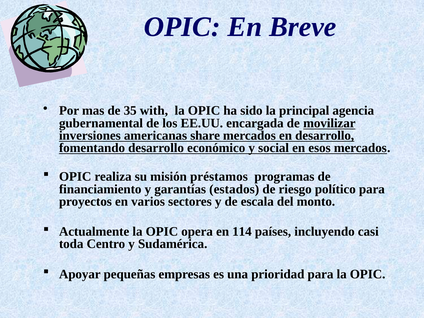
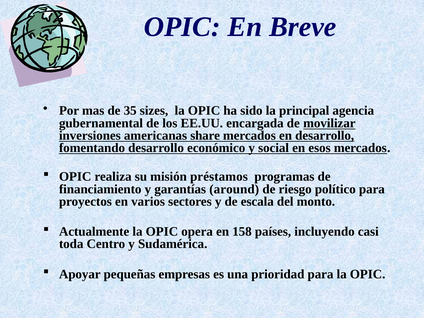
with: with -> sizes
estados: estados -> around
114: 114 -> 158
